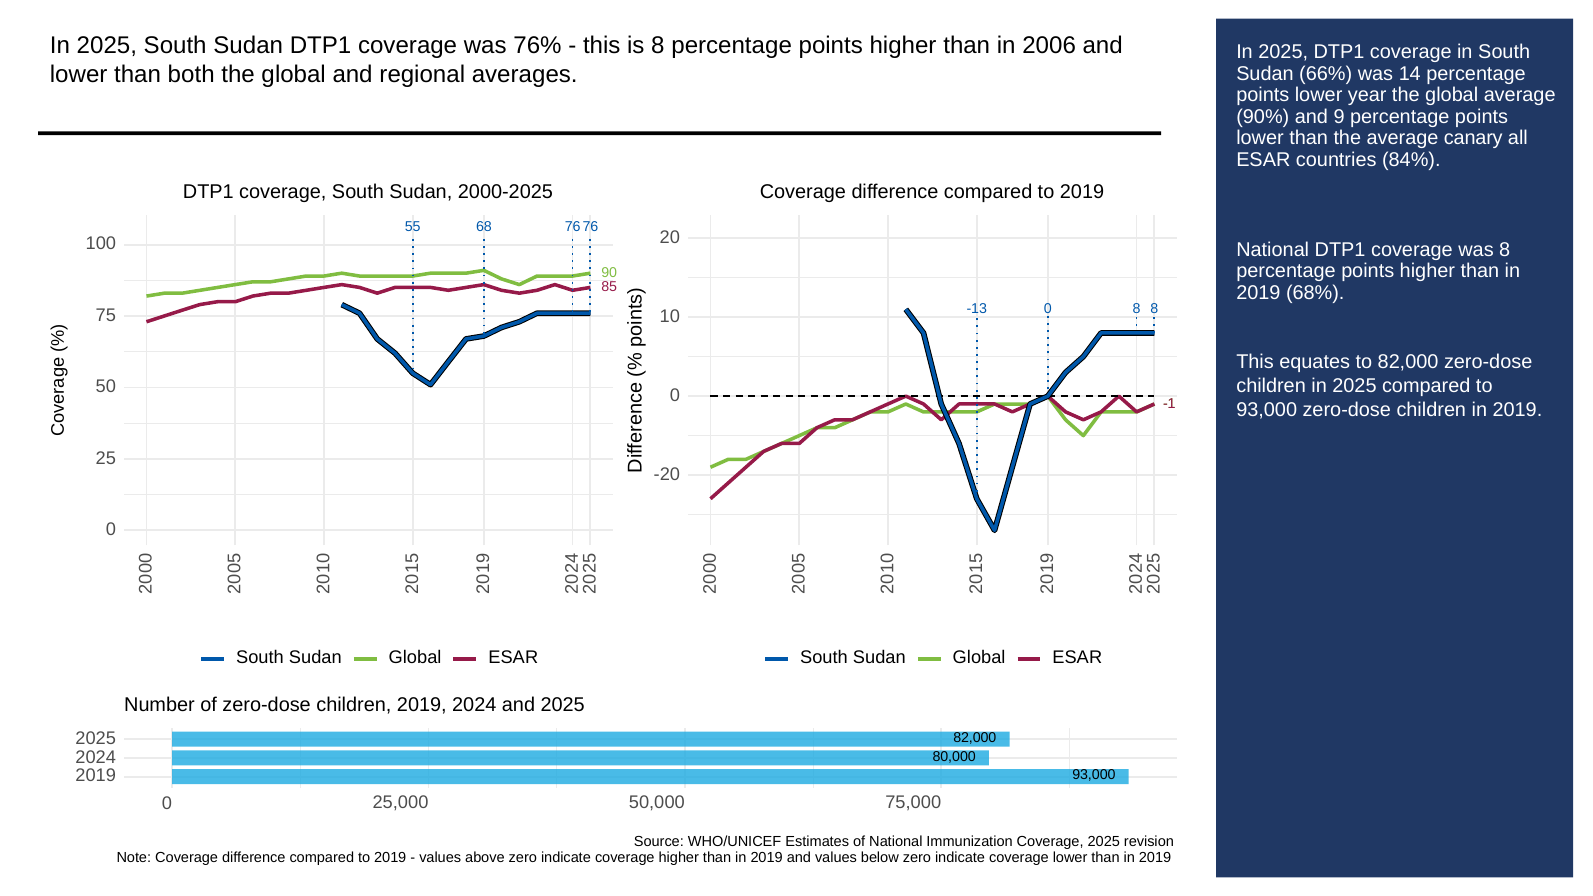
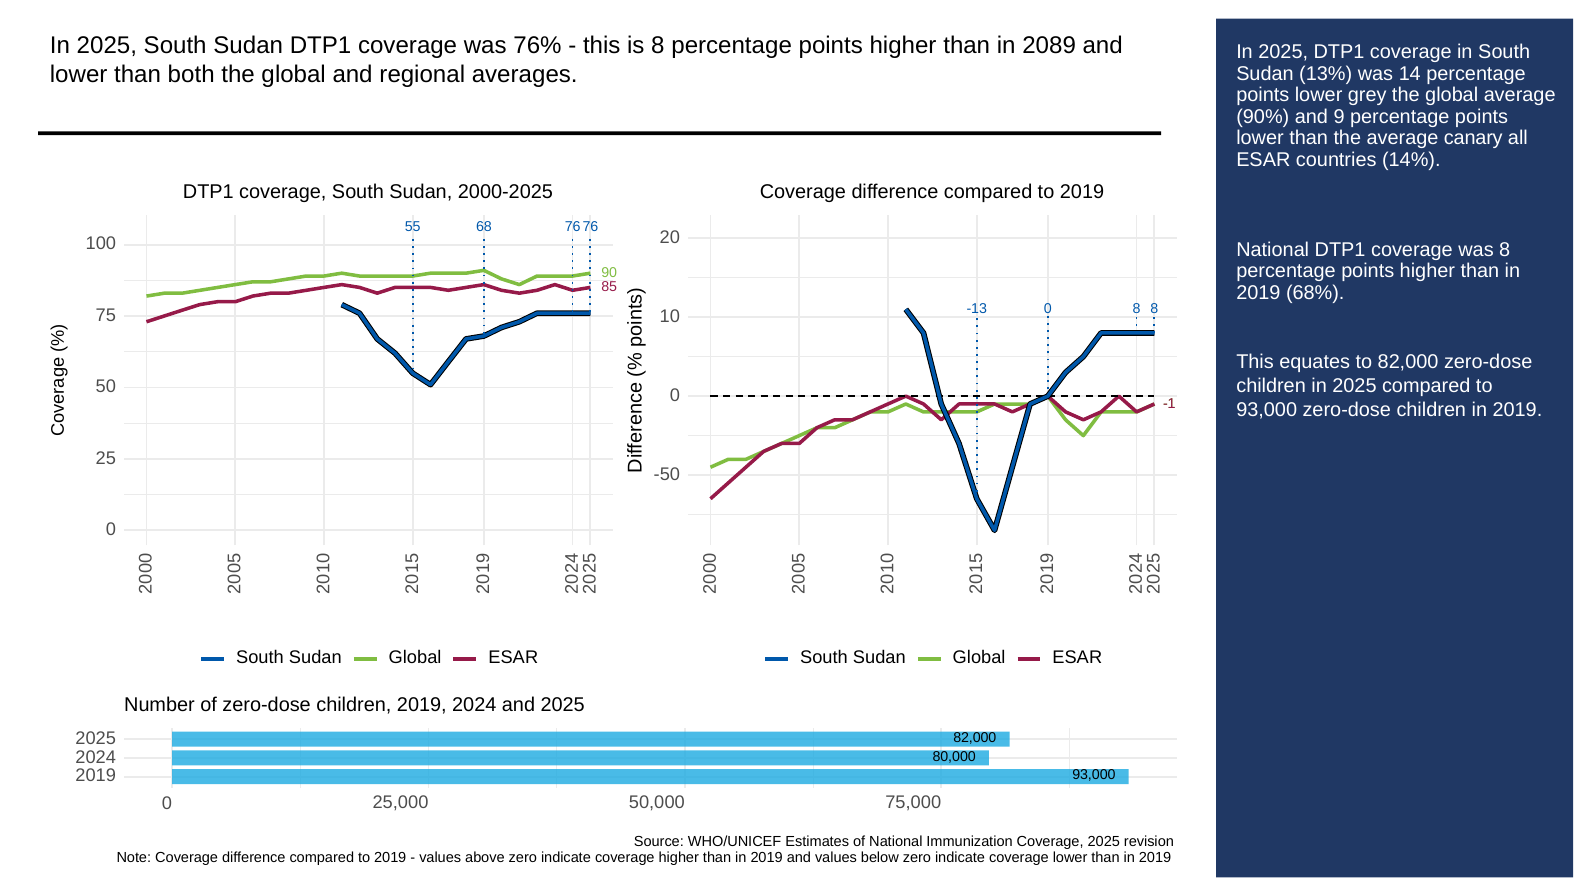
2006: 2006 -> 2089
66%: 66% -> 13%
year: year -> grey
84%: 84% -> 14%
-20: -20 -> -50
